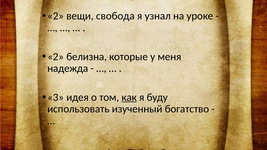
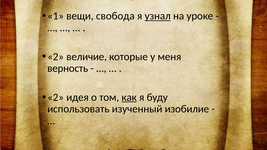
2 at (56, 16): 2 -> 1
узнал underline: none -> present
белизна: белизна -> величие
надежда: надежда -> верность
3 at (56, 97): 3 -> 2
богатство: богатство -> изобилие
